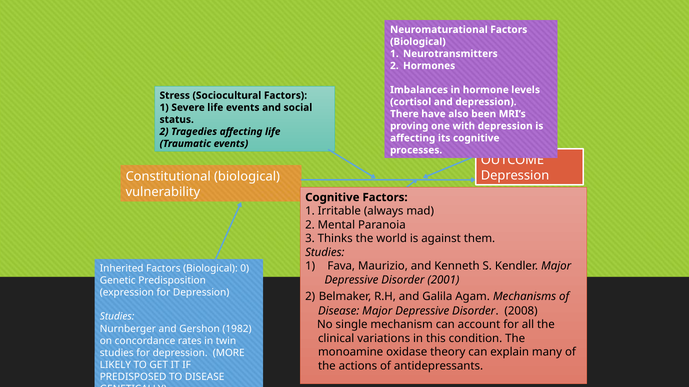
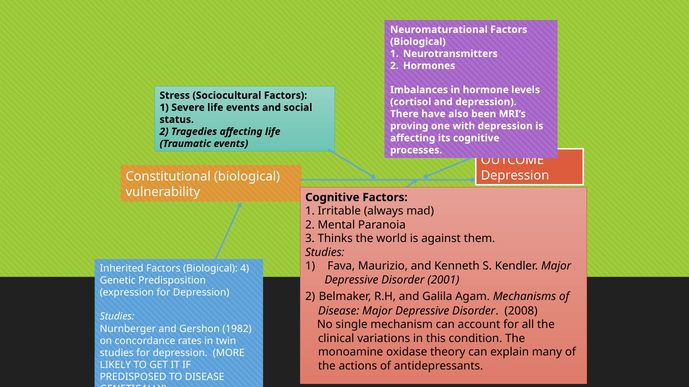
0: 0 -> 4
